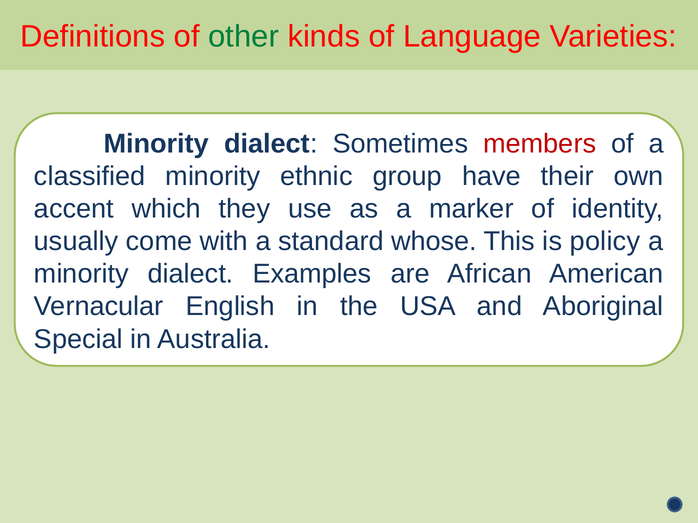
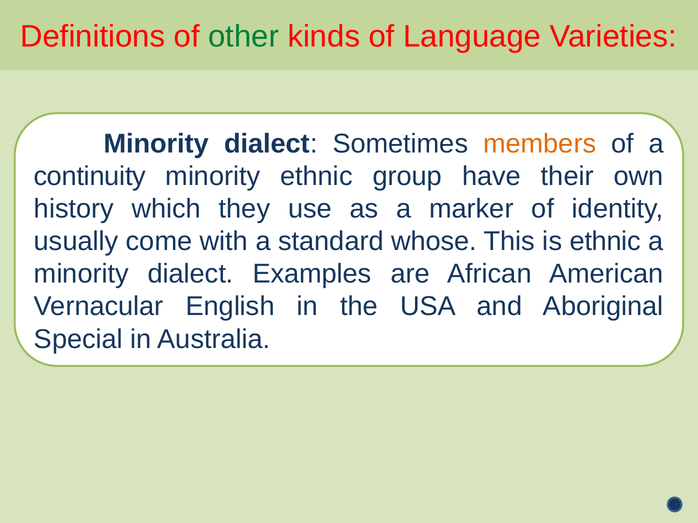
members colour: red -> orange
classified: classified -> continuity
accent: accent -> history
is policy: policy -> ethnic
